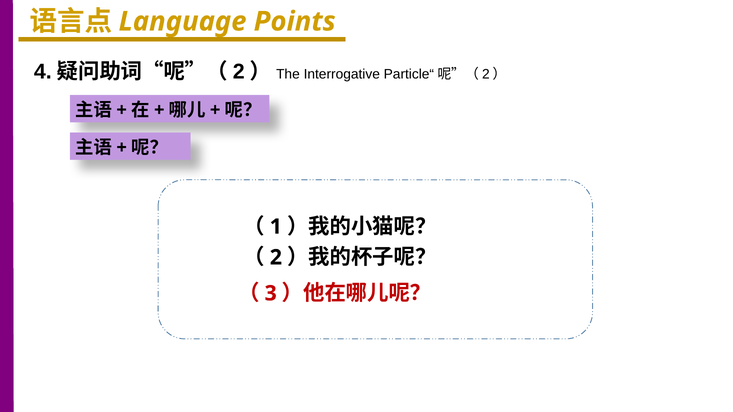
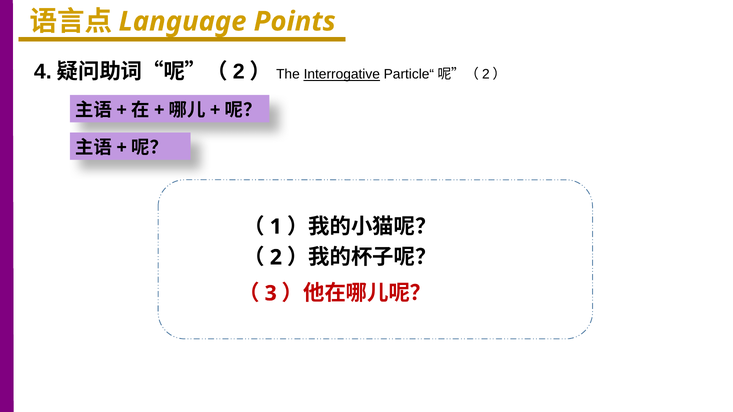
Interrogative underline: none -> present
